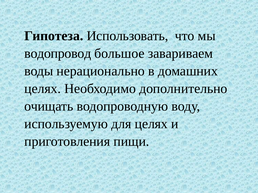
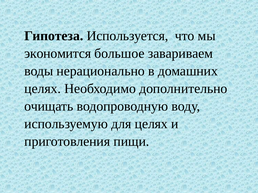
Использовать: Использовать -> Используется
водопровод: водопровод -> экономится
